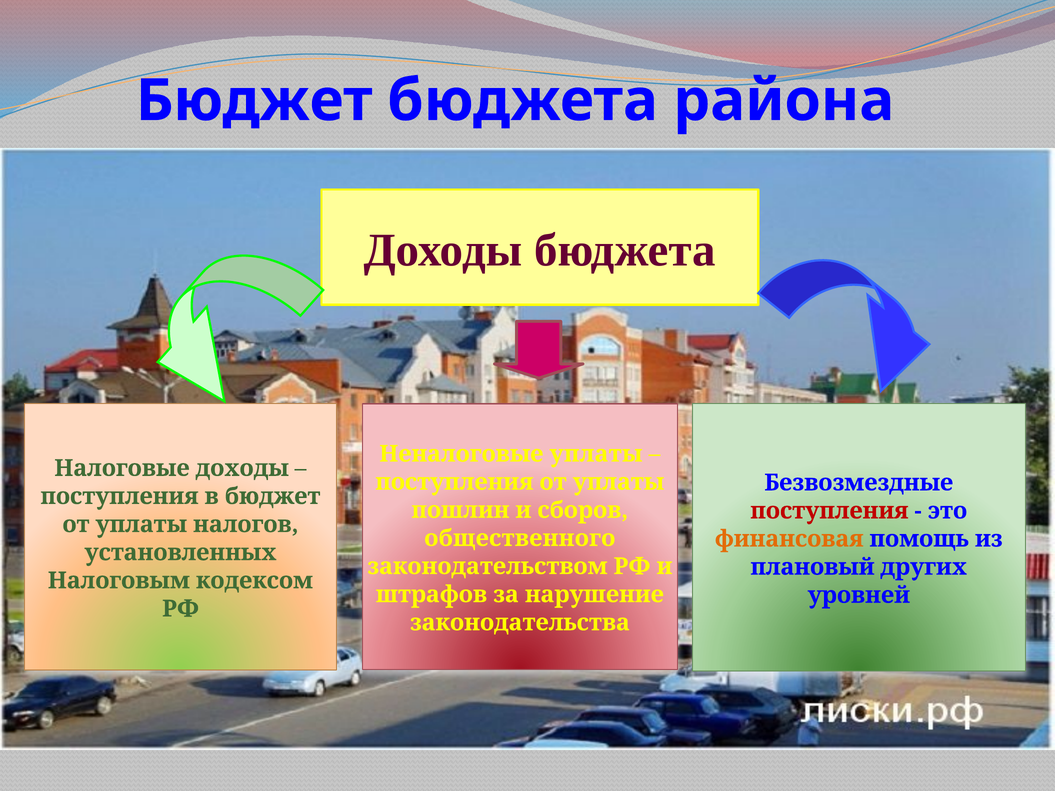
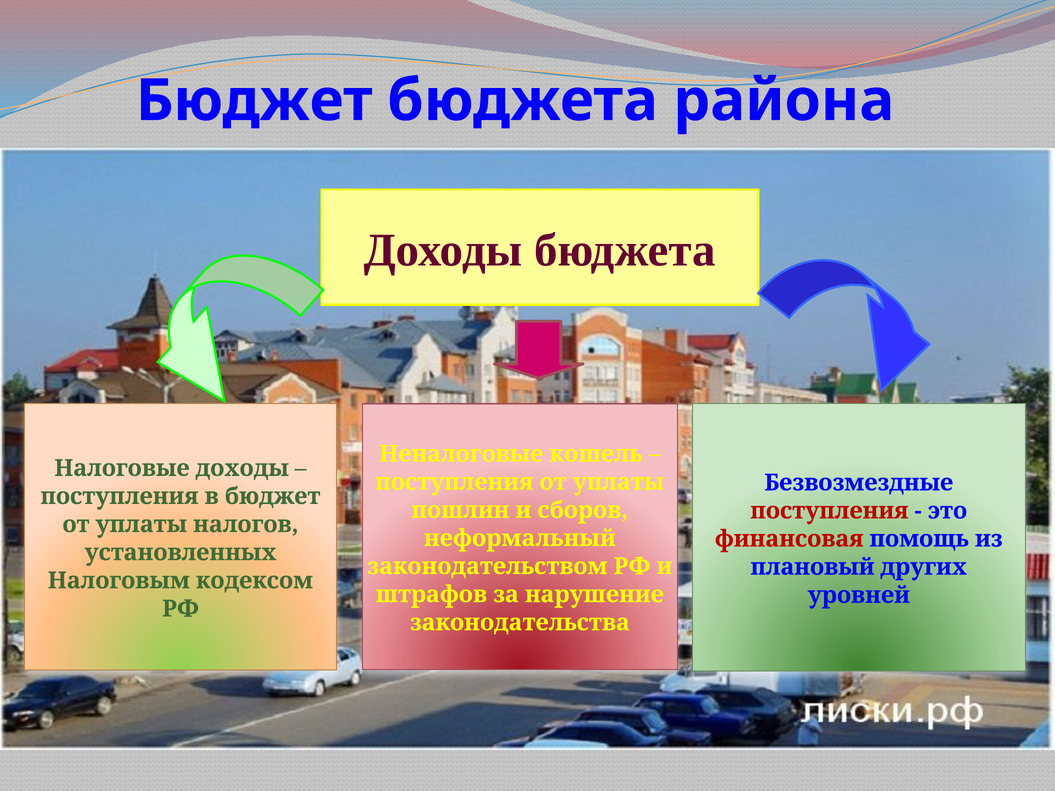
Неналоговые уплаты: уплаты -> кошель
общественного: общественного -> неформальный
финансовая colour: orange -> red
